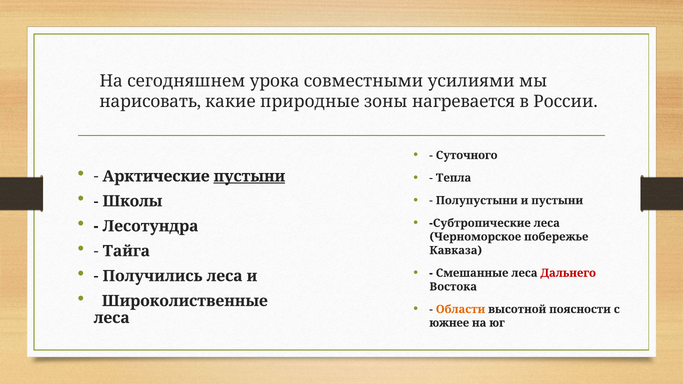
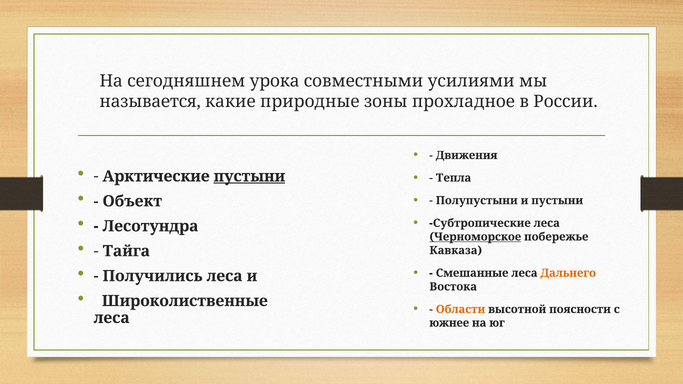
нарисовать: нарисовать -> называется
нагревается: нагревается -> прохладное
Суточного: Суточного -> Движения
Школы: Школы -> Объект
Черноморское underline: none -> present
Дальнего colour: red -> orange
